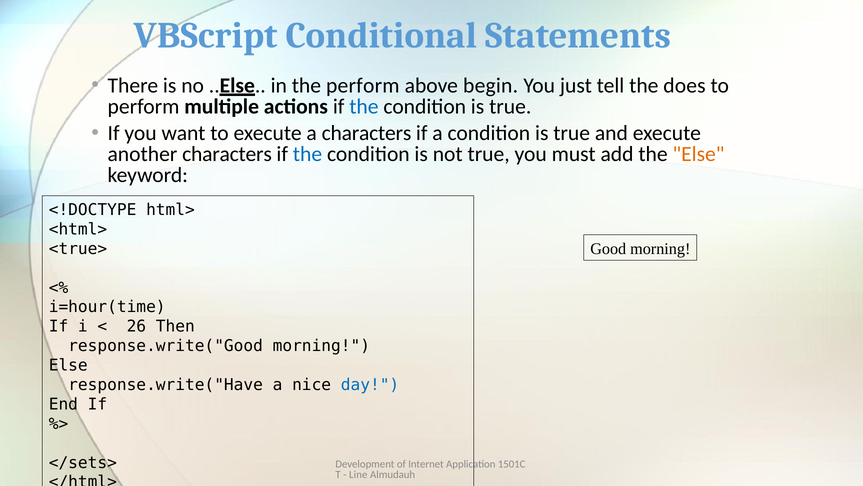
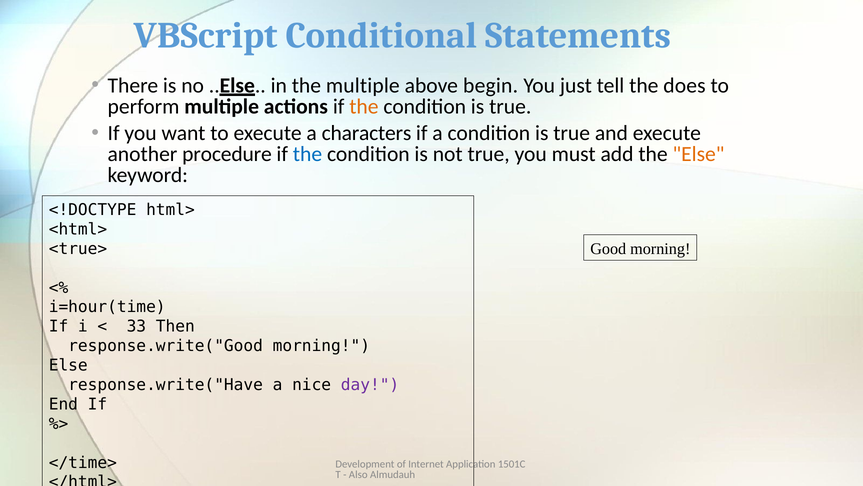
the perform: perform -> multiple
the at (364, 106) colour: blue -> orange
another characters: characters -> procedure
26: 26 -> 33
day colour: blue -> purple
</sets>: </sets> -> </time>
Line: Line -> Also
